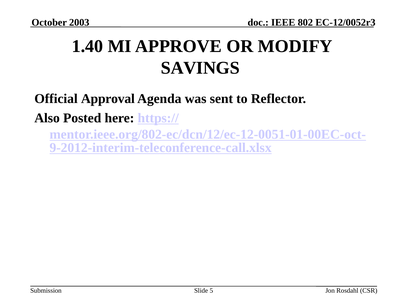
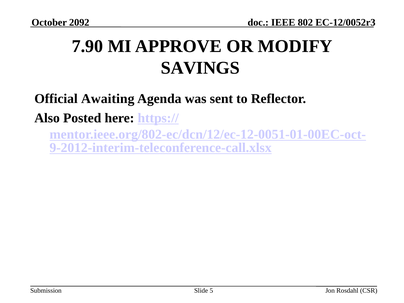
2003: 2003 -> 2092
1.40: 1.40 -> 7.90
Approval: Approval -> Awaiting
